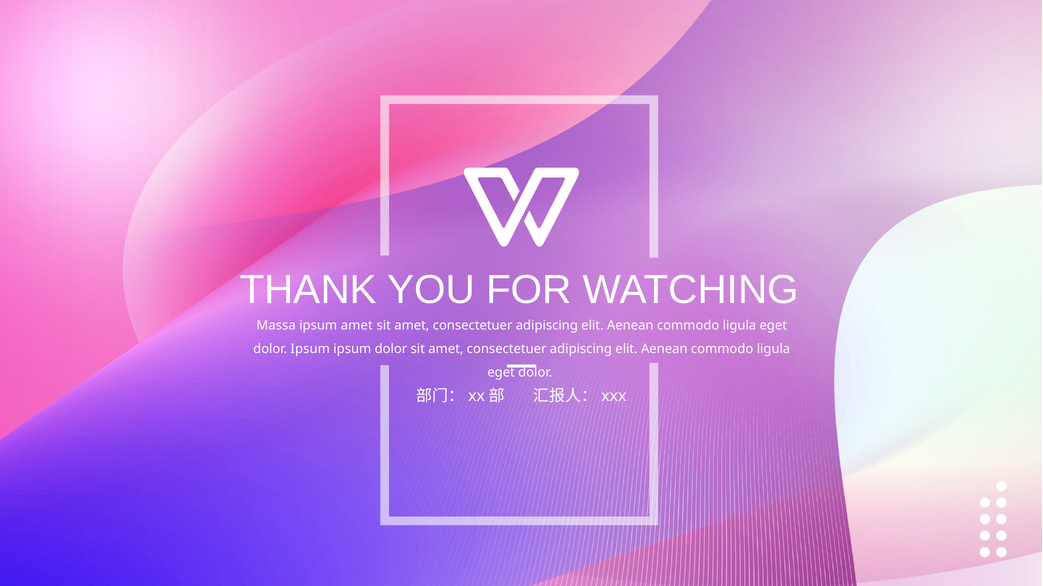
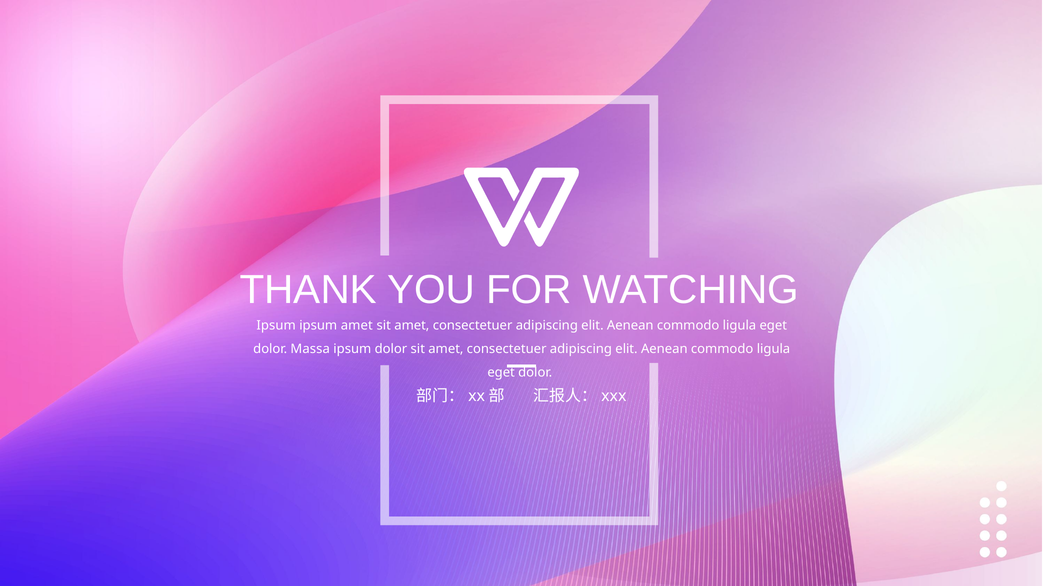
Massa at (276, 326): Massa -> Ipsum
dolor Ipsum: Ipsum -> Massa
